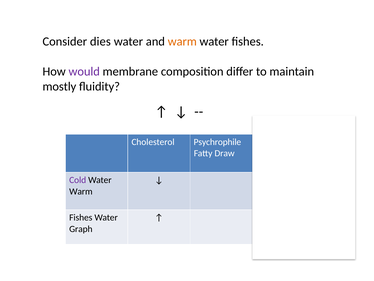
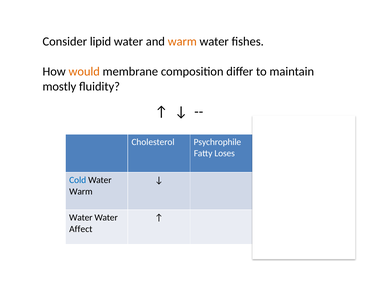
dies: dies -> lipid
would colour: purple -> orange
Draw: Draw -> Loses
Cold colour: purple -> blue
Fishes at (81, 217): Fishes -> Water
Graph: Graph -> Affect
